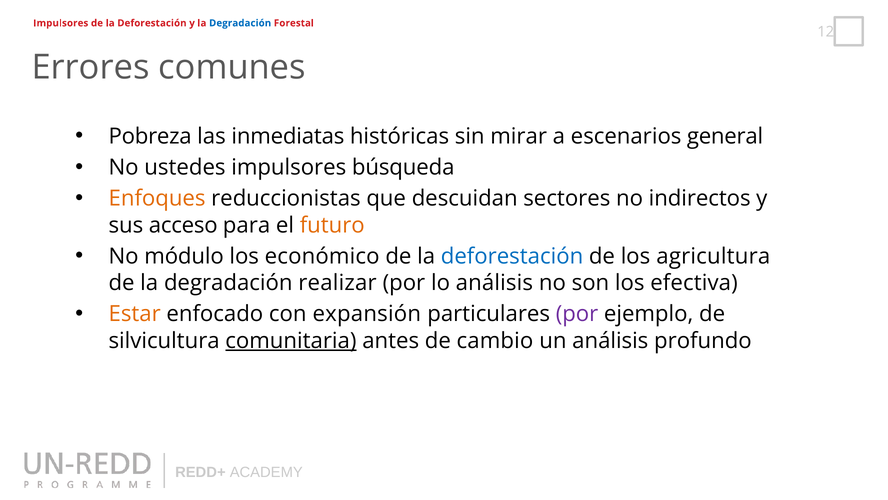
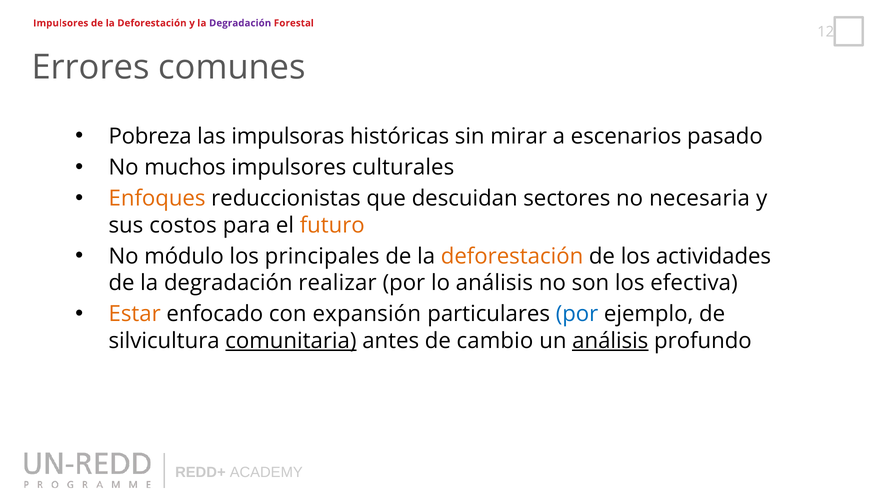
Degradación at (240, 23) colour: blue -> purple
inmediatas: inmediatas -> impulsoras
general: general -> pasado
ustedes: ustedes -> muchos
búsqueda: búsqueda -> culturales
indirectos: indirectos -> necesaria
acceso: acceso -> costos
económico: económico -> principales
deforestación at (512, 256) colour: blue -> orange
agricultura: agricultura -> actividades
por at (577, 314) colour: purple -> blue
análisis at (610, 340) underline: none -> present
